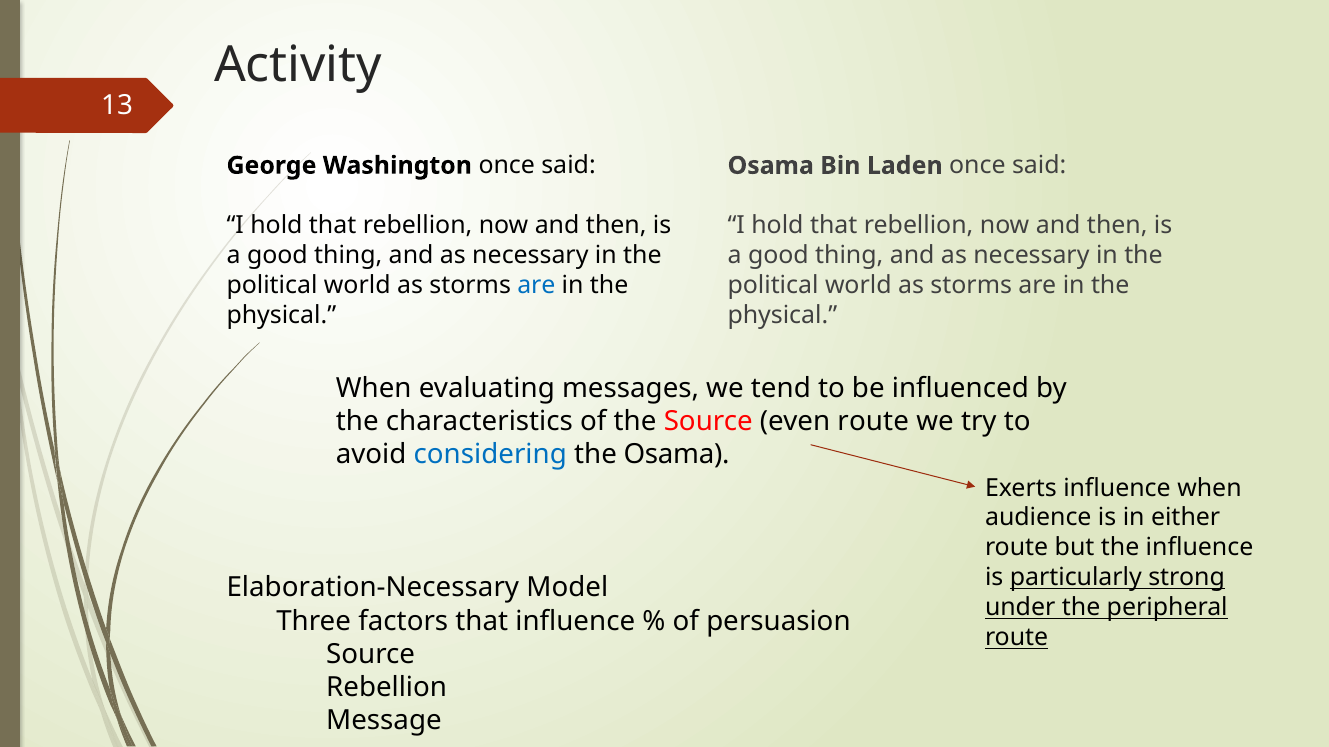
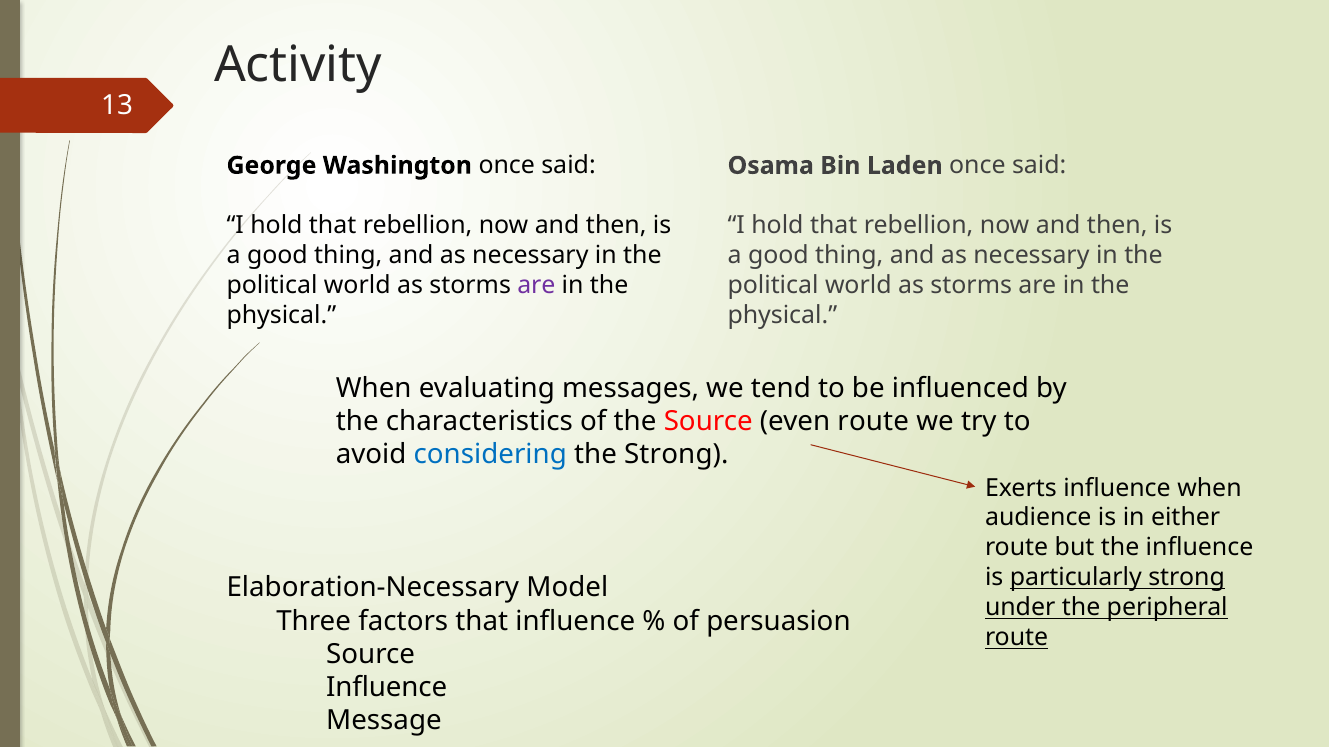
are at (536, 285) colour: blue -> purple
the Osama: Osama -> Strong
Rebellion at (387, 688): Rebellion -> Influence
